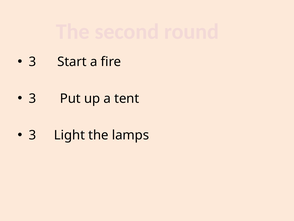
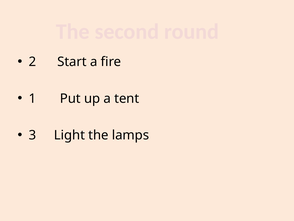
3 at (32, 62): 3 -> 2
3 at (32, 98): 3 -> 1
